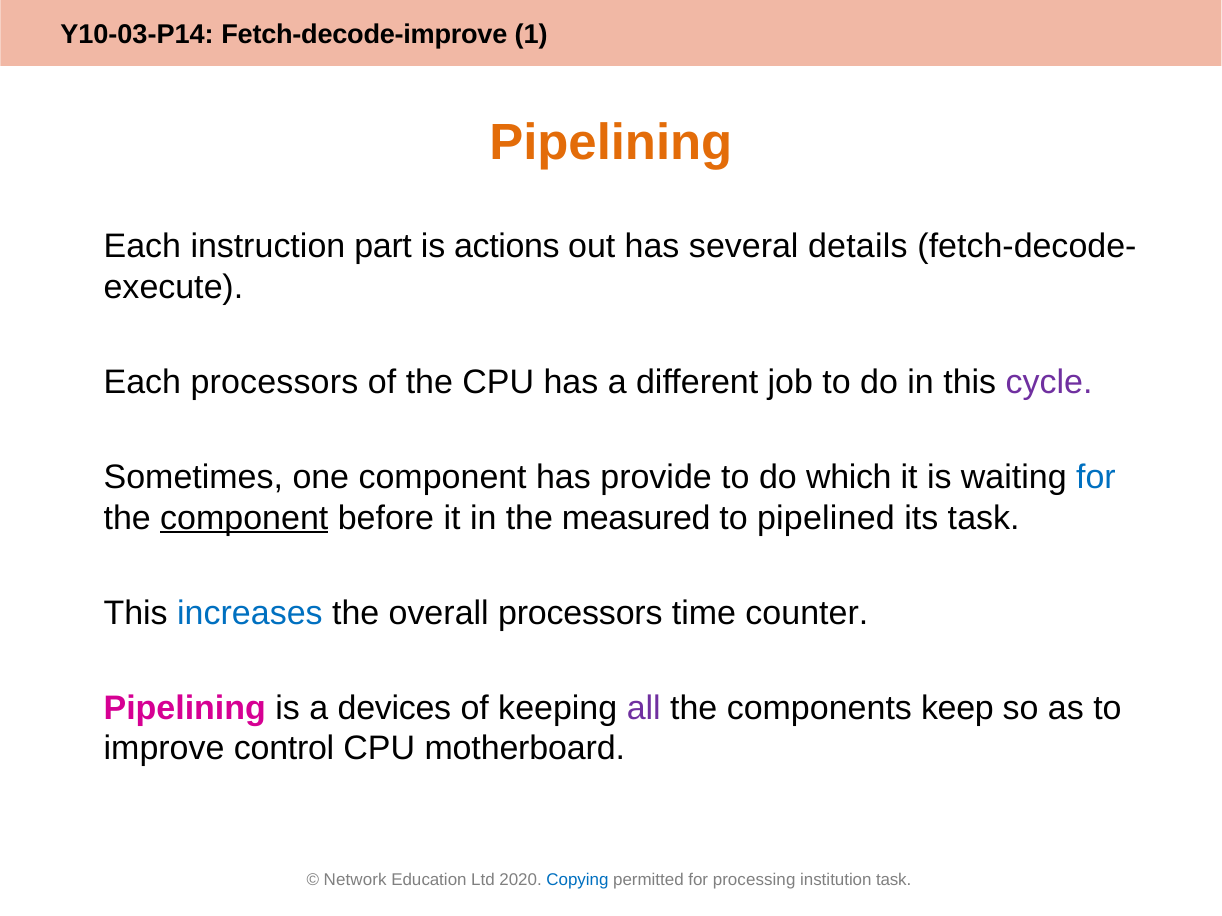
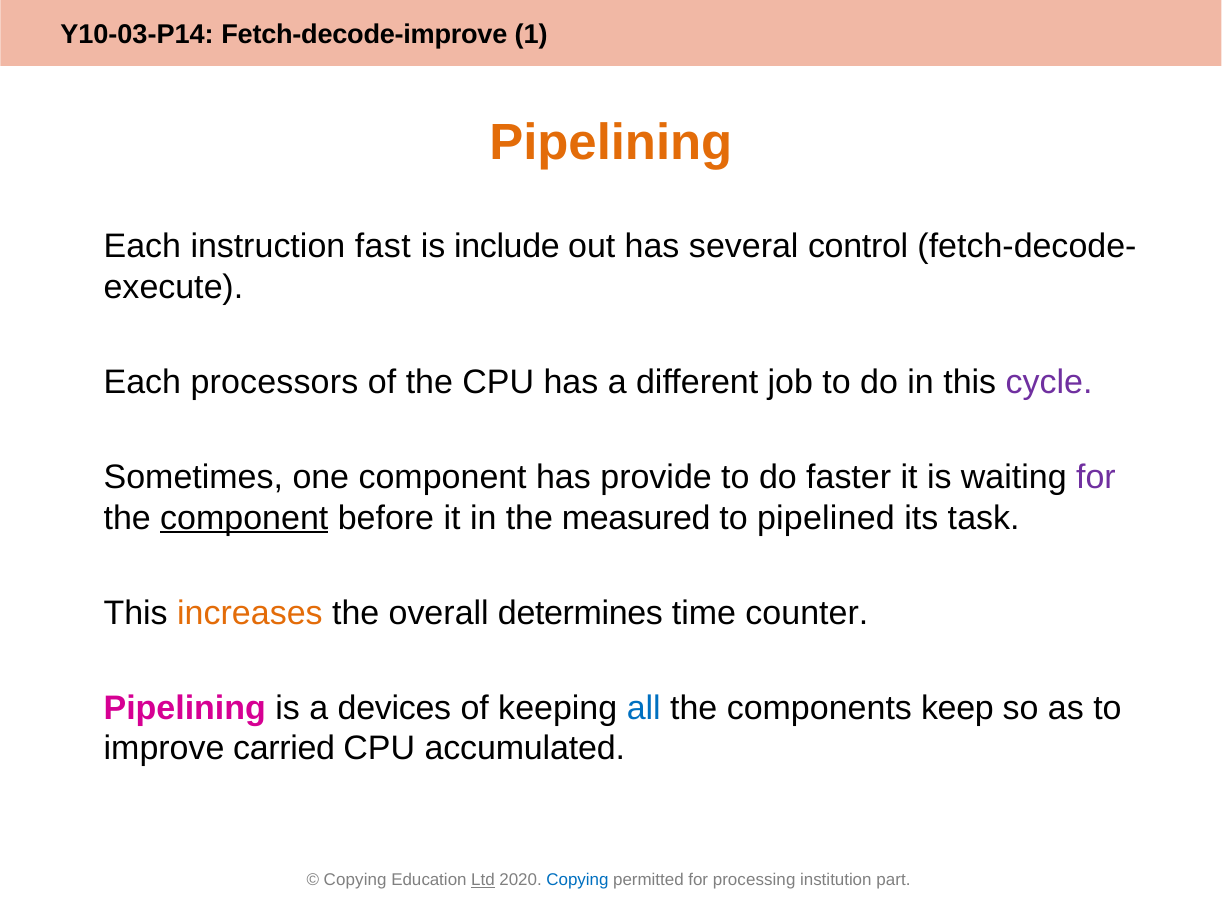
part: part -> fast
actions: actions -> include
details: details -> control
which: which -> faster
for at (1096, 477) colour: blue -> purple
increases colour: blue -> orange
overall processors: processors -> determines
all colour: purple -> blue
control: control -> carried
motherboard: motherboard -> accumulated
Network at (355, 881): Network -> Copying
Ltd underline: none -> present
institution task: task -> part
